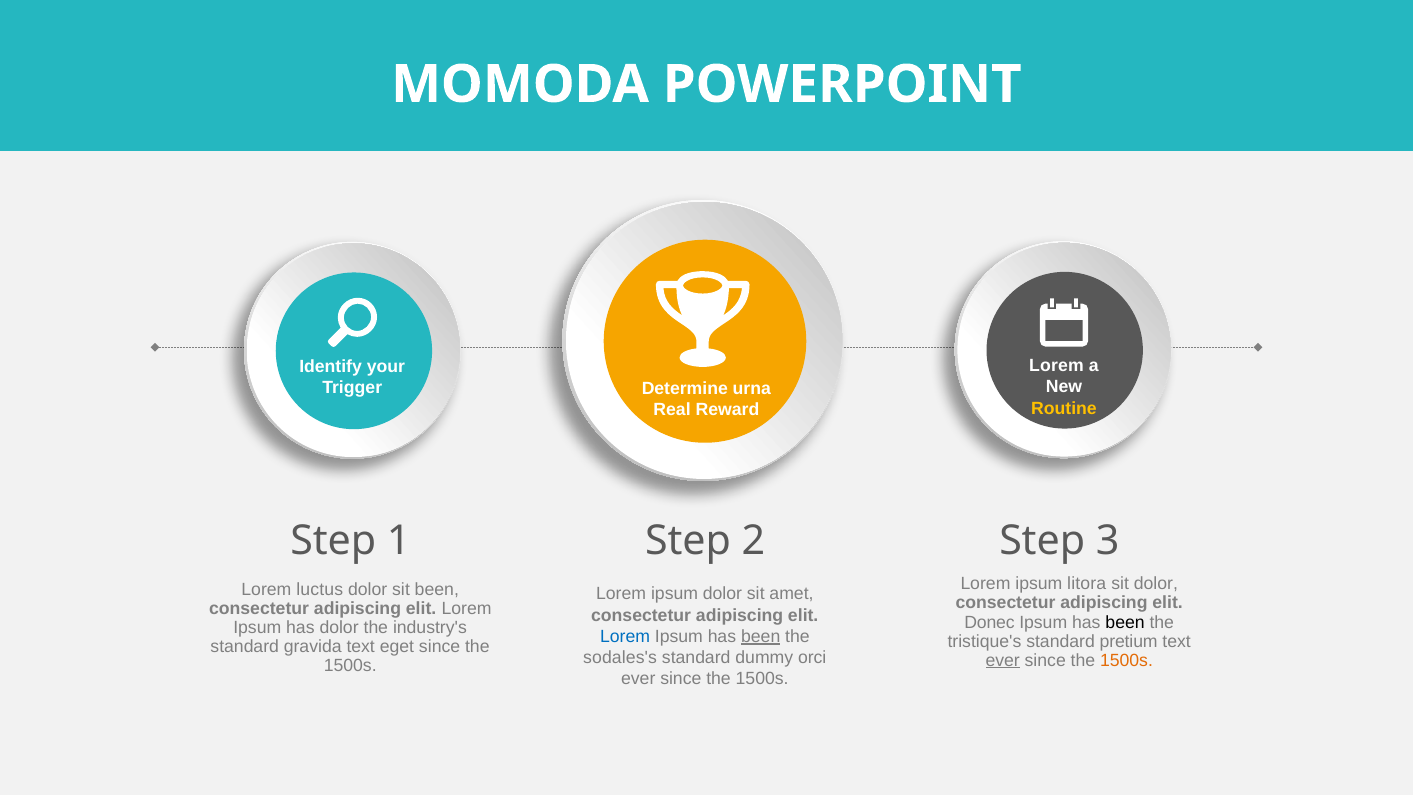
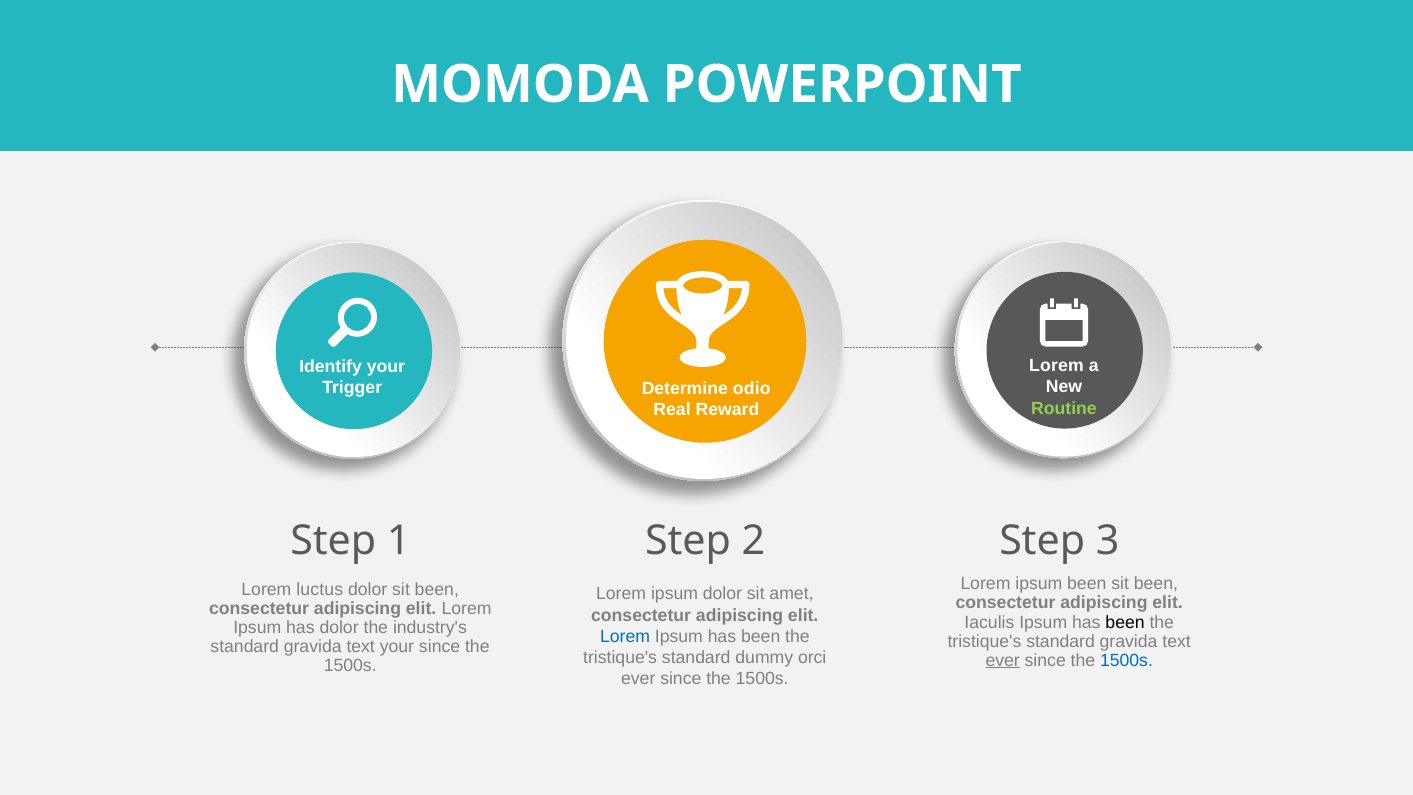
urna: urna -> odio
Routine colour: yellow -> light green
ipsum litora: litora -> been
dolor at (1156, 584): dolor -> been
Donec: Donec -> Iaculis
been at (761, 636) underline: present -> none
pretium at (1129, 641): pretium -> gravida
text eget: eget -> your
sodales's at (620, 657): sodales's -> tristique's
1500s at (1127, 660) colour: orange -> blue
